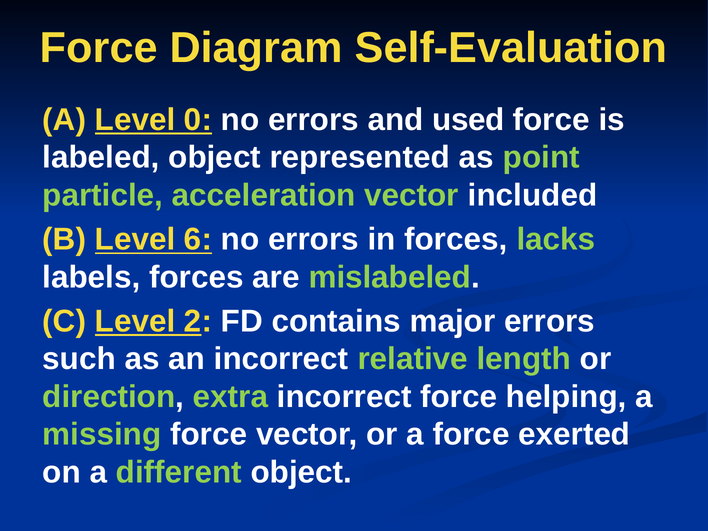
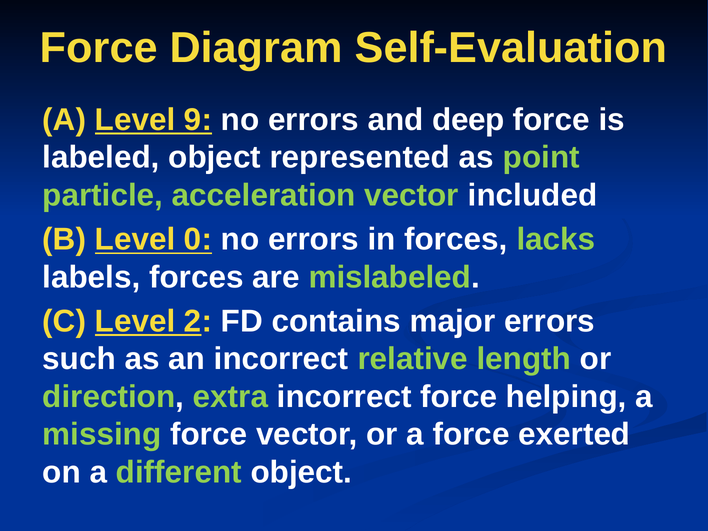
0: 0 -> 9
used: used -> deep
6: 6 -> 0
